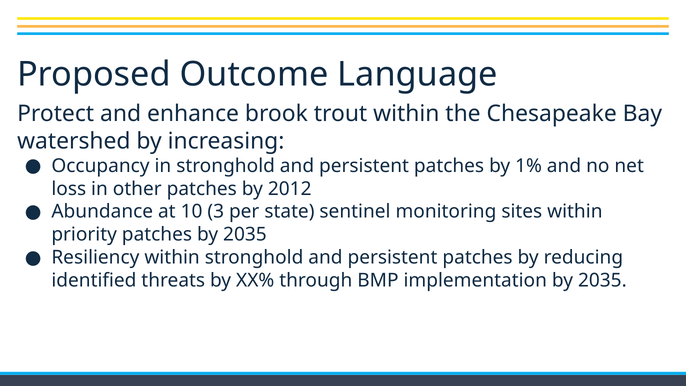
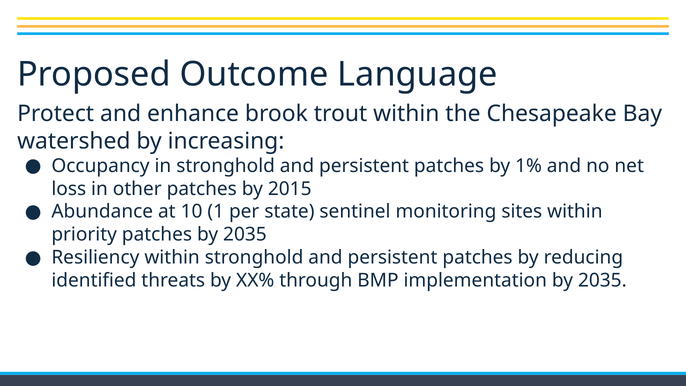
2012: 2012 -> 2015
3: 3 -> 1
